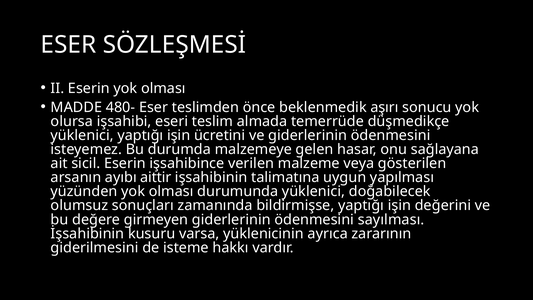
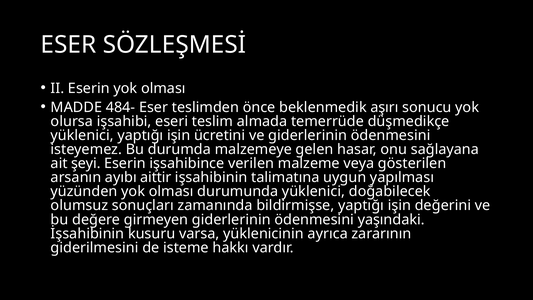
480-: 480- -> 484-
sicil: sicil -> şeyi
sayılması: sayılması -> yaşındaki
